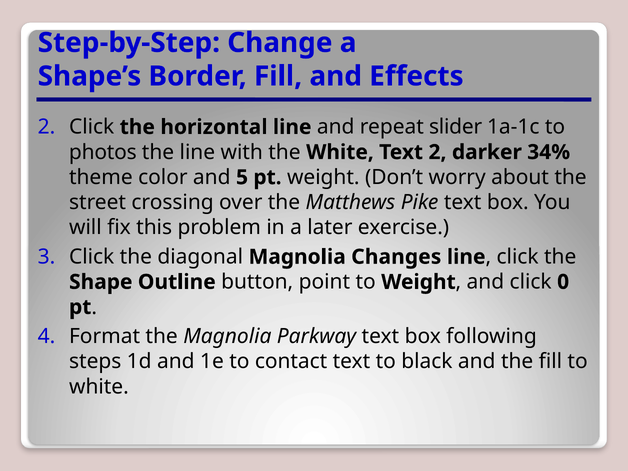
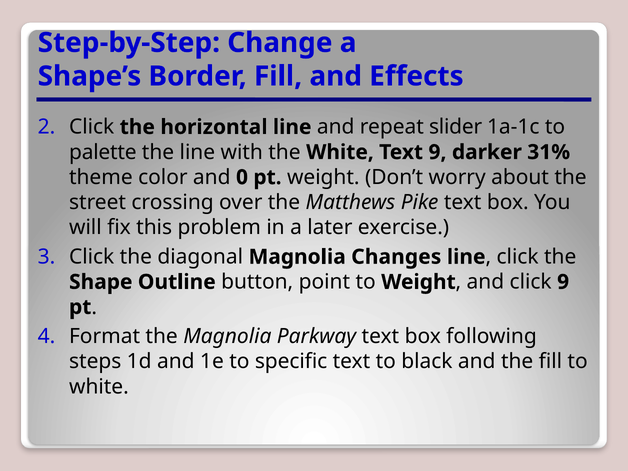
photos: photos -> palette
Text 2: 2 -> 9
34%: 34% -> 31%
5: 5 -> 0
click 0: 0 -> 9
contact: contact -> specific
